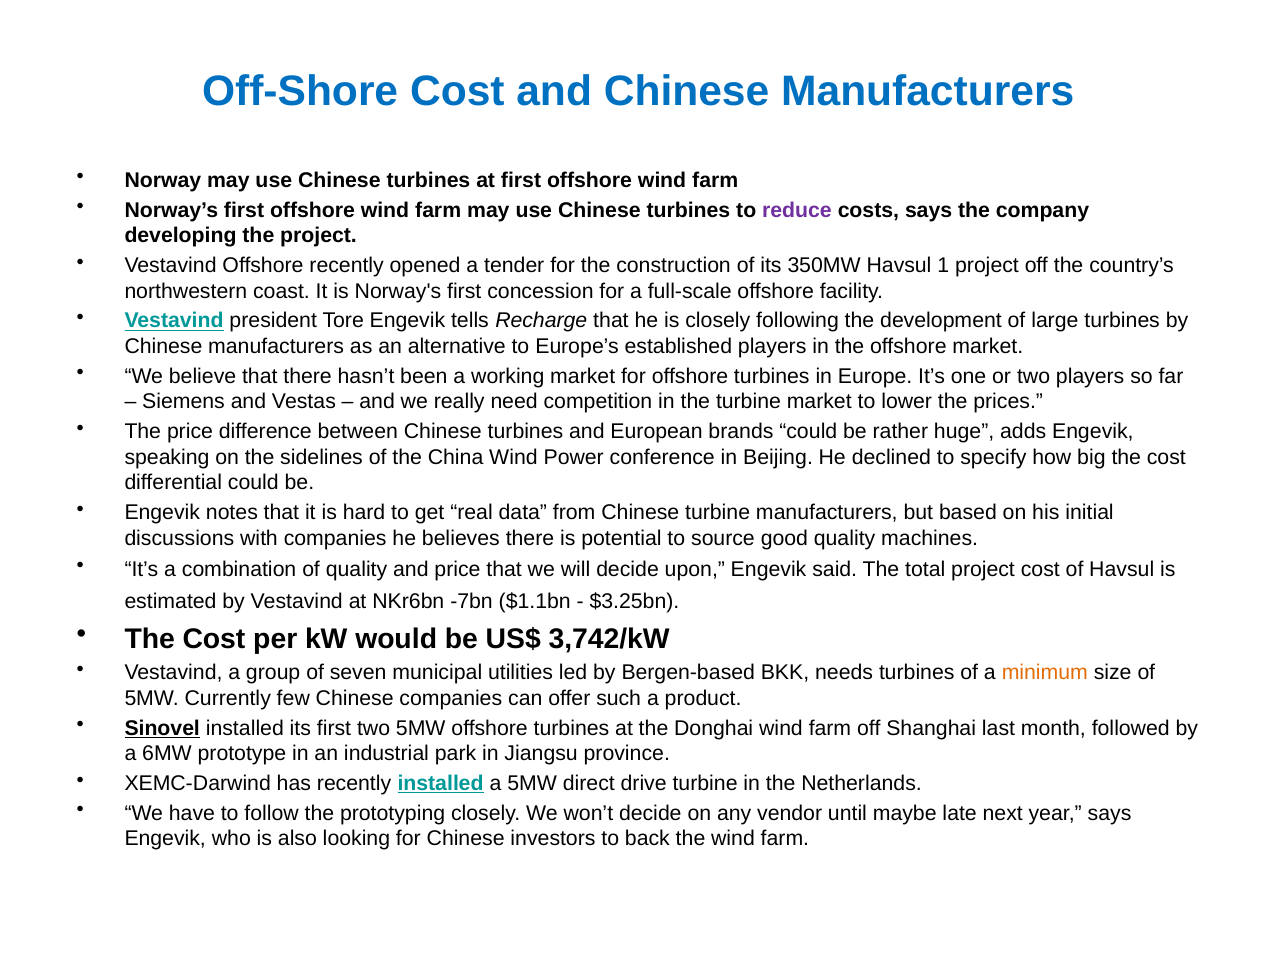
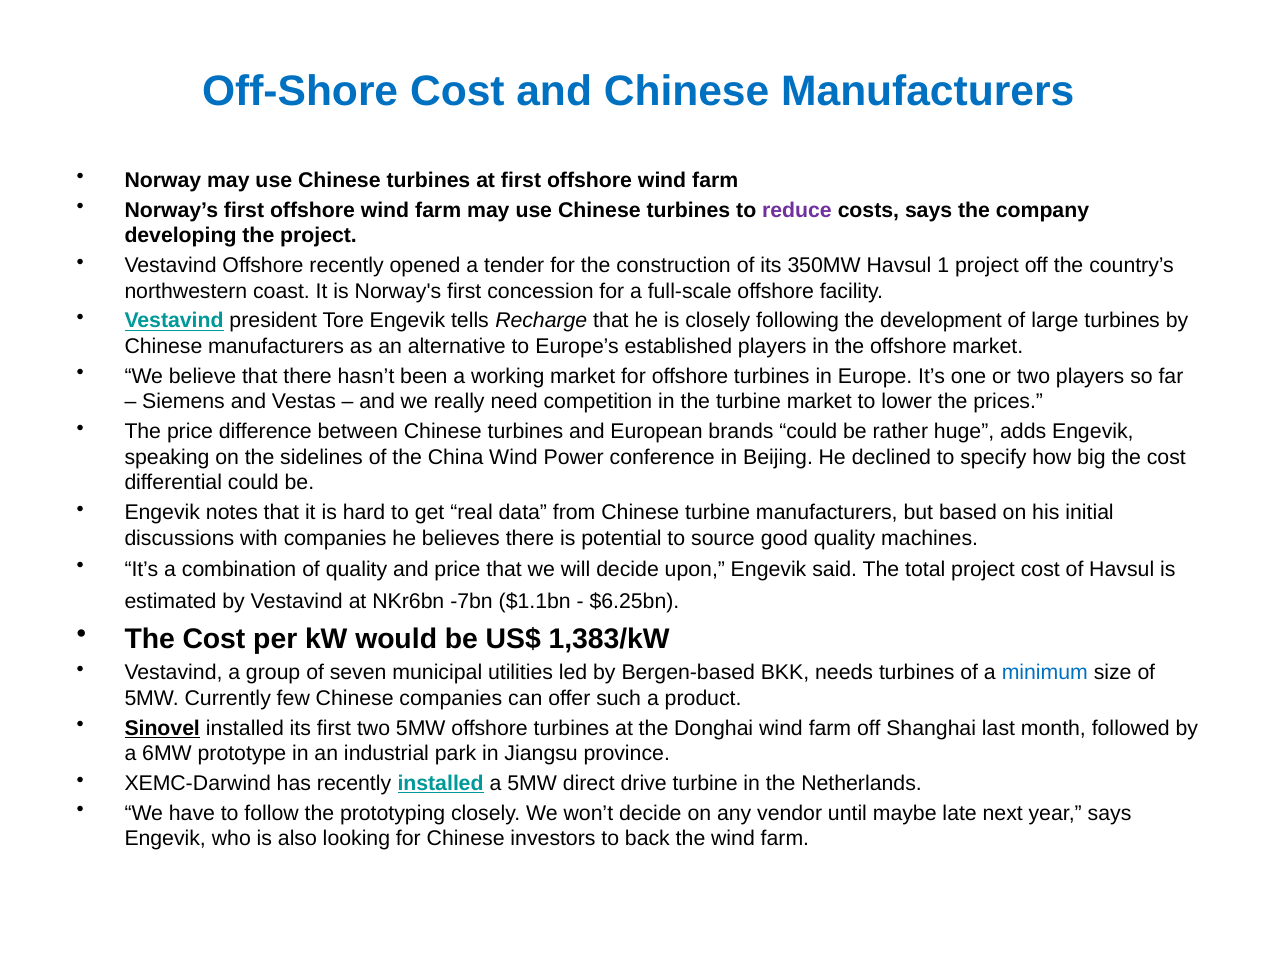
$3.25bn: $3.25bn -> $6.25bn
3,742/kW: 3,742/kW -> 1,383/kW
minimum colour: orange -> blue
